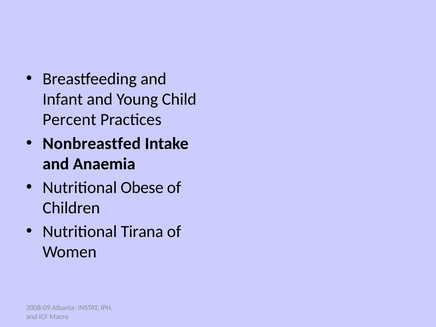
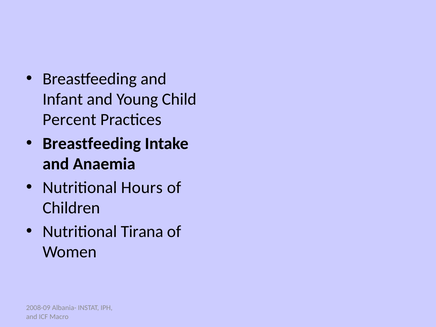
Nonbreastfed at (92, 143): Nonbreastfed -> Breastfeeding
Obese: Obese -> Hours
